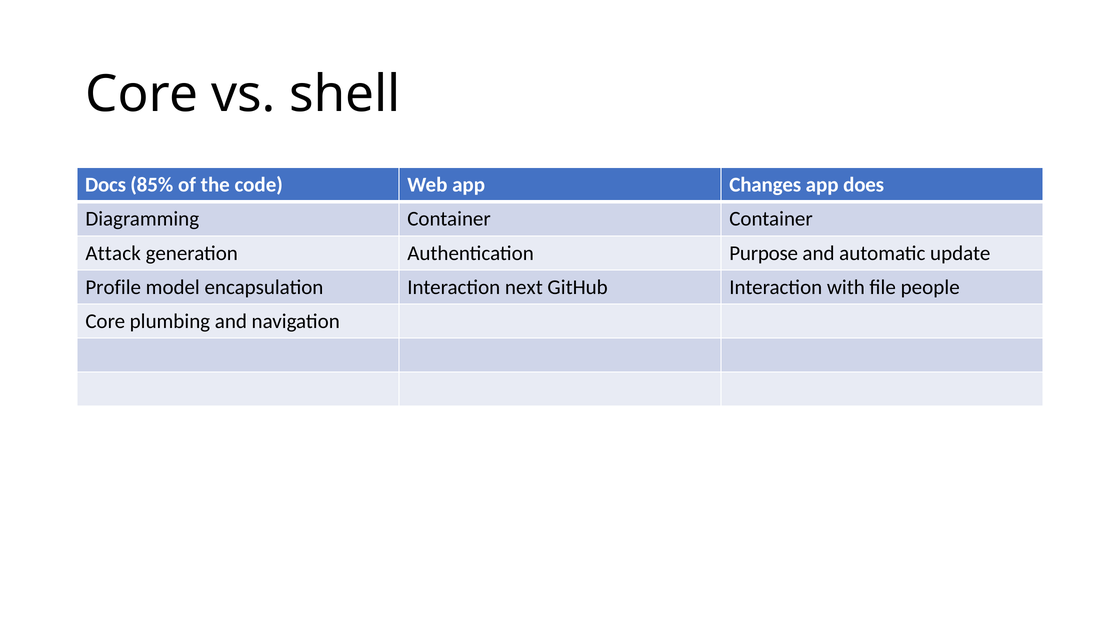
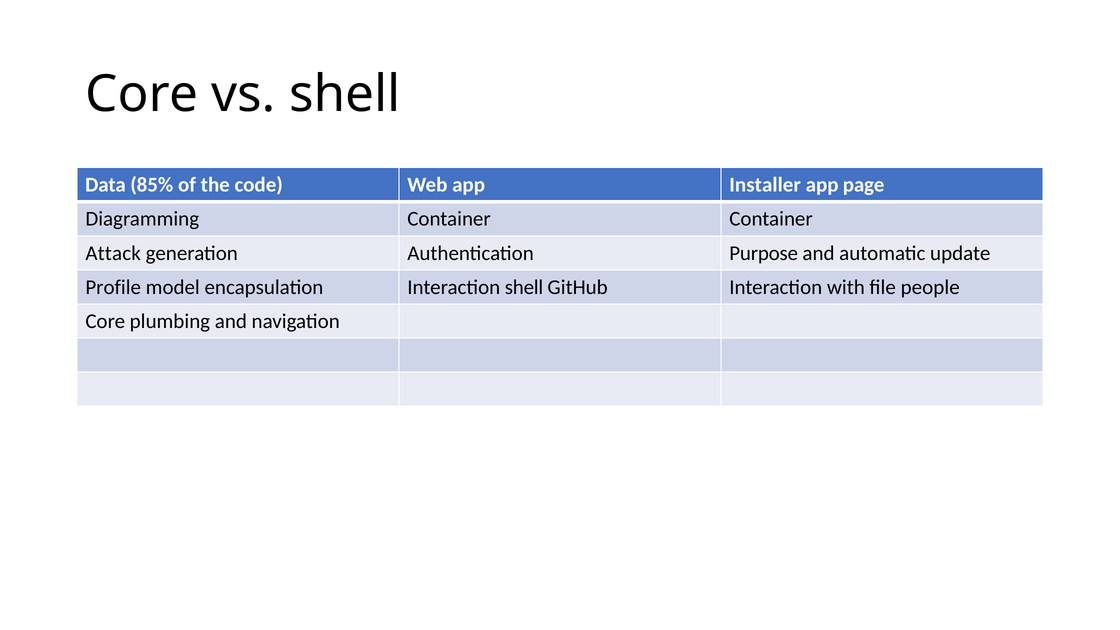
Docs: Docs -> Data
Changes: Changes -> Installer
does: does -> page
Interaction next: next -> shell
